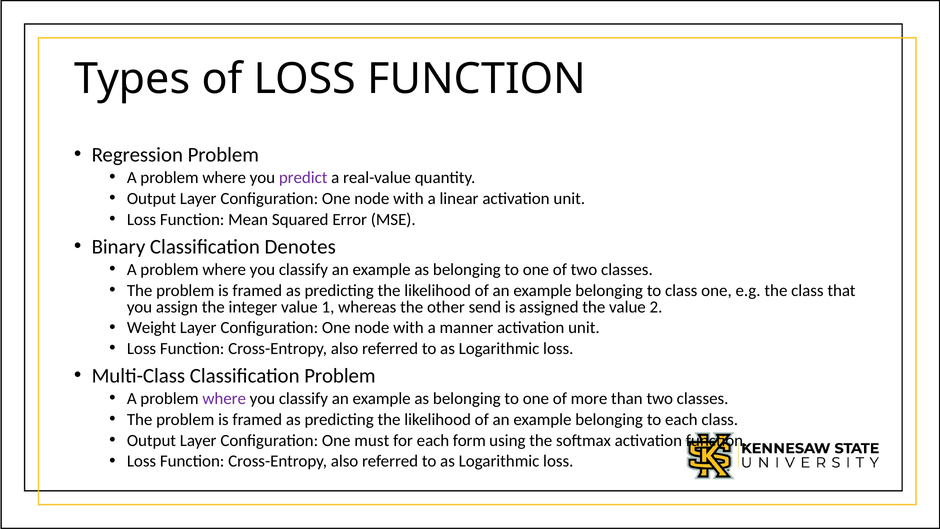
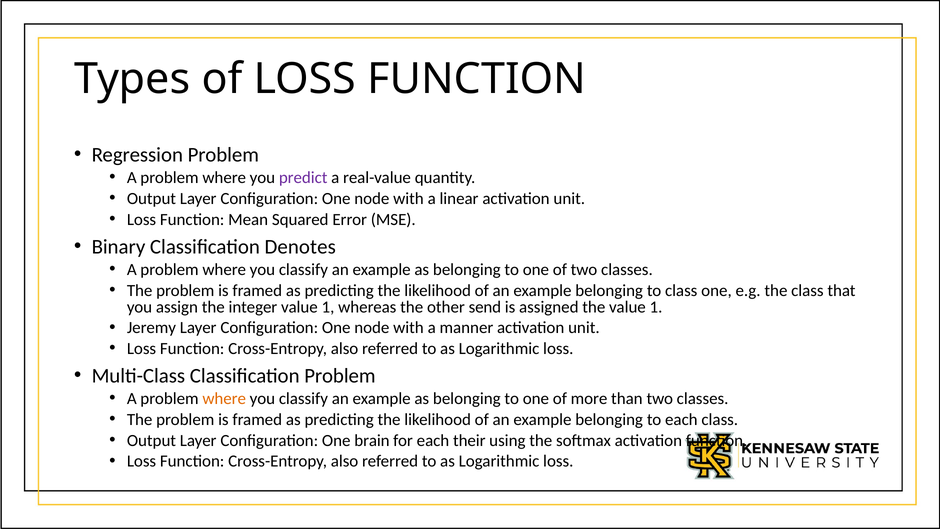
the value 2: 2 -> 1
Weight: Weight -> Jeremy
where at (224, 398) colour: purple -> orange
must: must -> brain
form: form -> their
